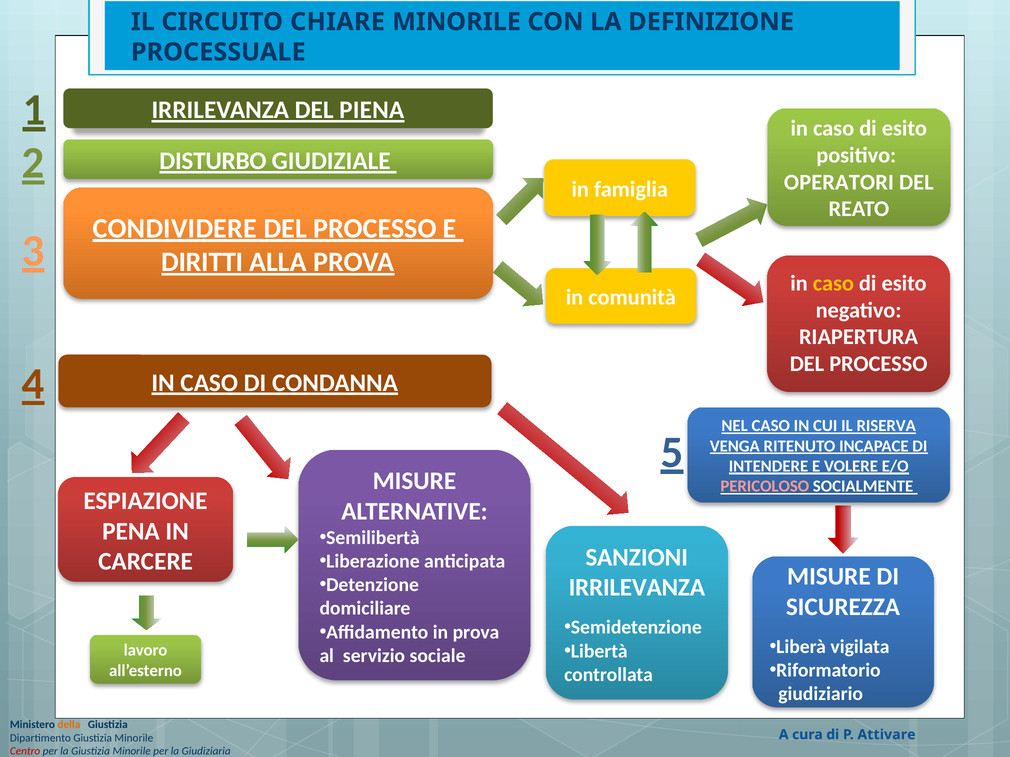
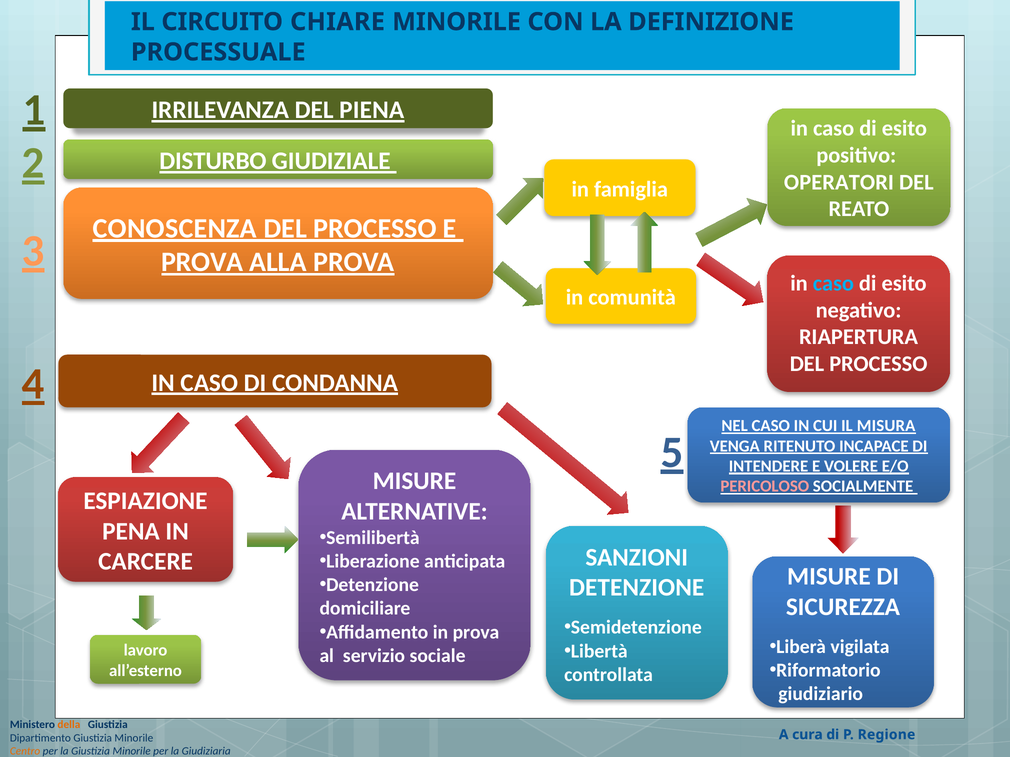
CONDIVIDERE: CONDIVIDERE -> CONOSCENZA
DIRITTI at (202, 262): DIRITTI -> PROVA
caso at (833, 283) colour: yellow -> light blue
RISERVA: RISERVA -> MISURA
IRRILEVANZA at (637, 588): IRRILEVANZA -> DETENZIONE
Attivare: Attivare -> Regione
Centro colour: red -> orange
